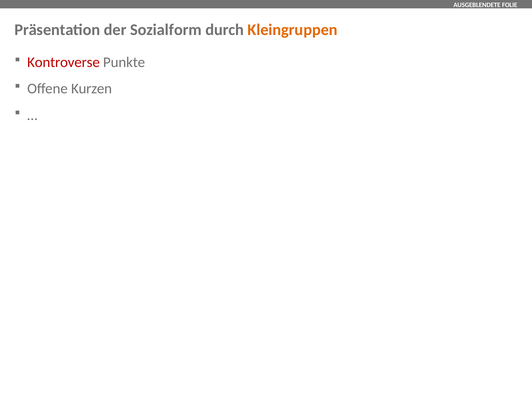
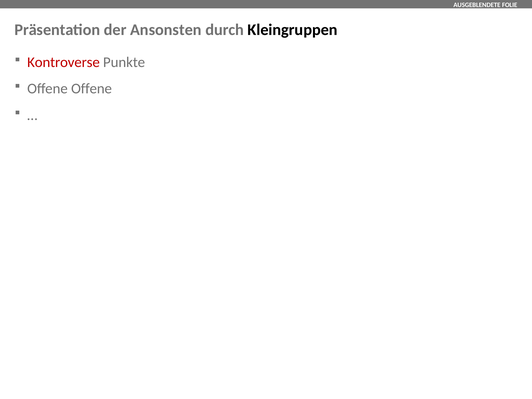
Sozialform: Sozialform -> Ansonsten
Kleingruppen colour: orange -> black
Offene Kurzen: Kurzen -> Offene
